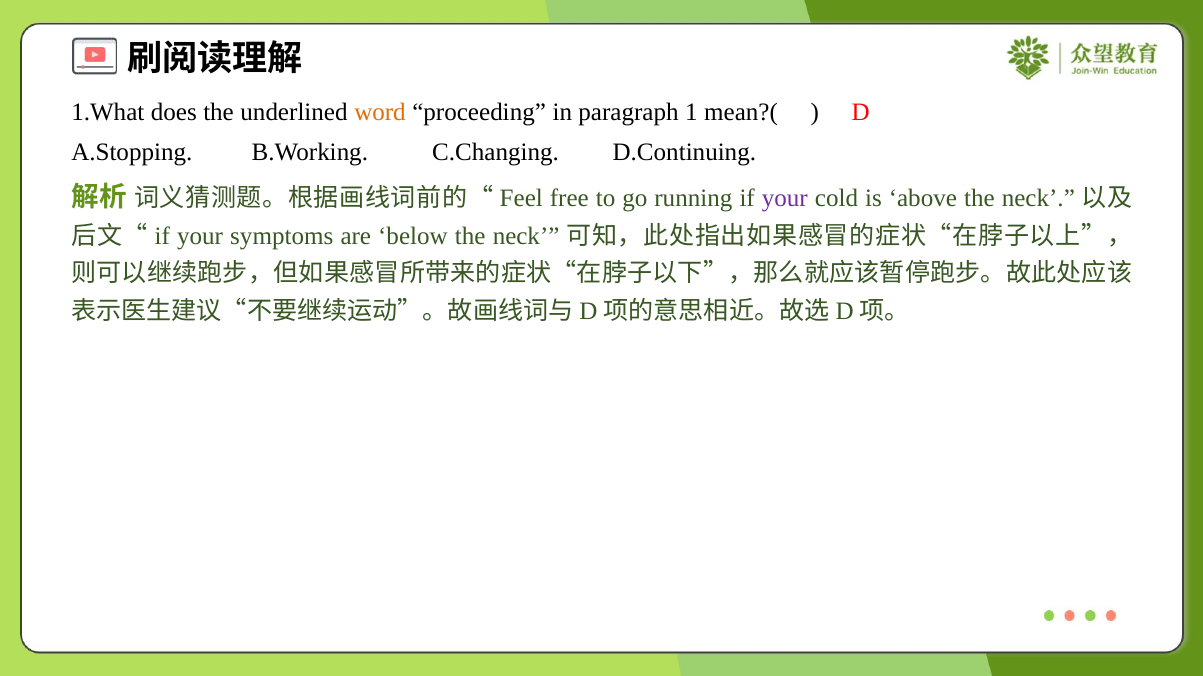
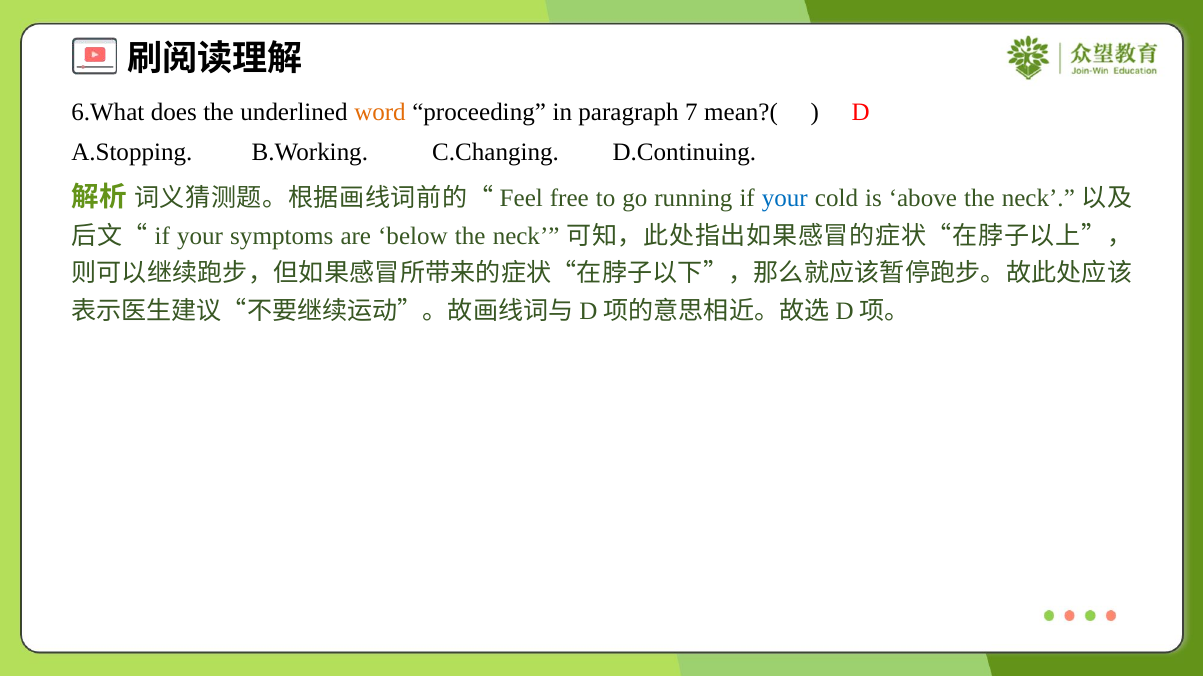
1.What: 1.What -> 6.What
1: 1 -> 7
your at (785, 198) colour: purple -> blue
